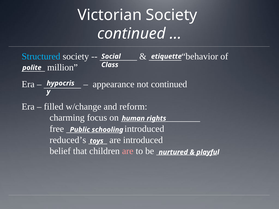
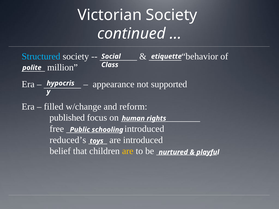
not continued: continued -> supported
charming: charming -> published
are at (128, 151) colour: pink -> yellow
